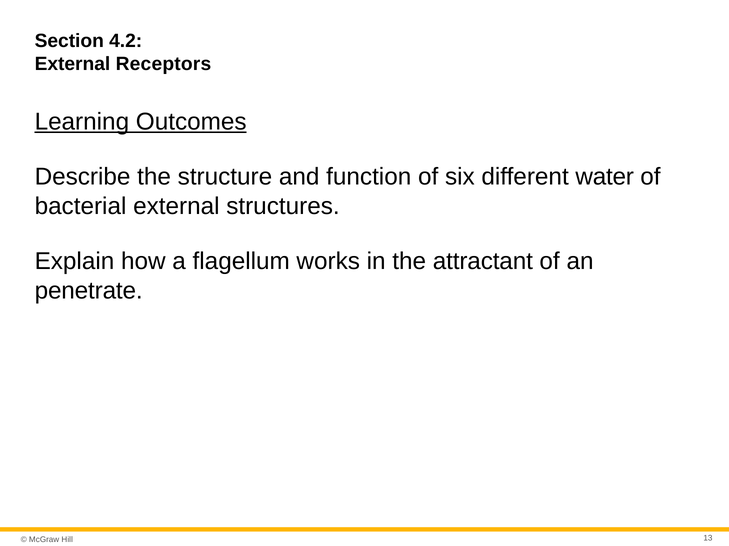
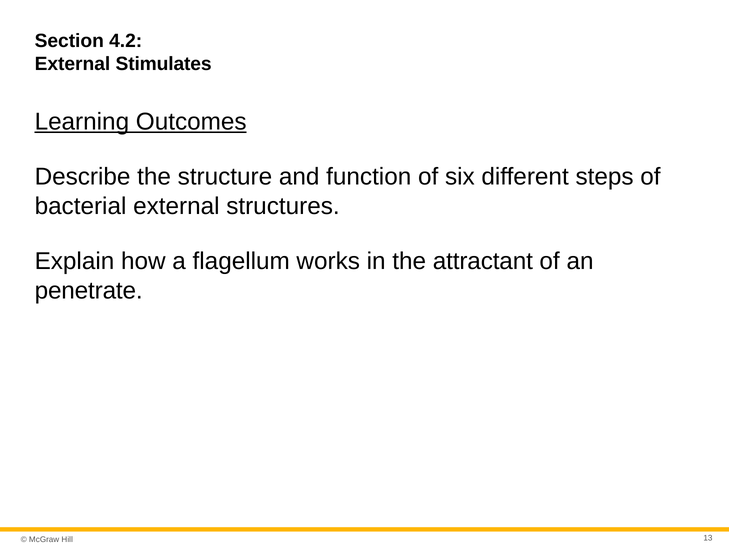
Receptors: Receptors -> Stimulates
water: water -> steps
